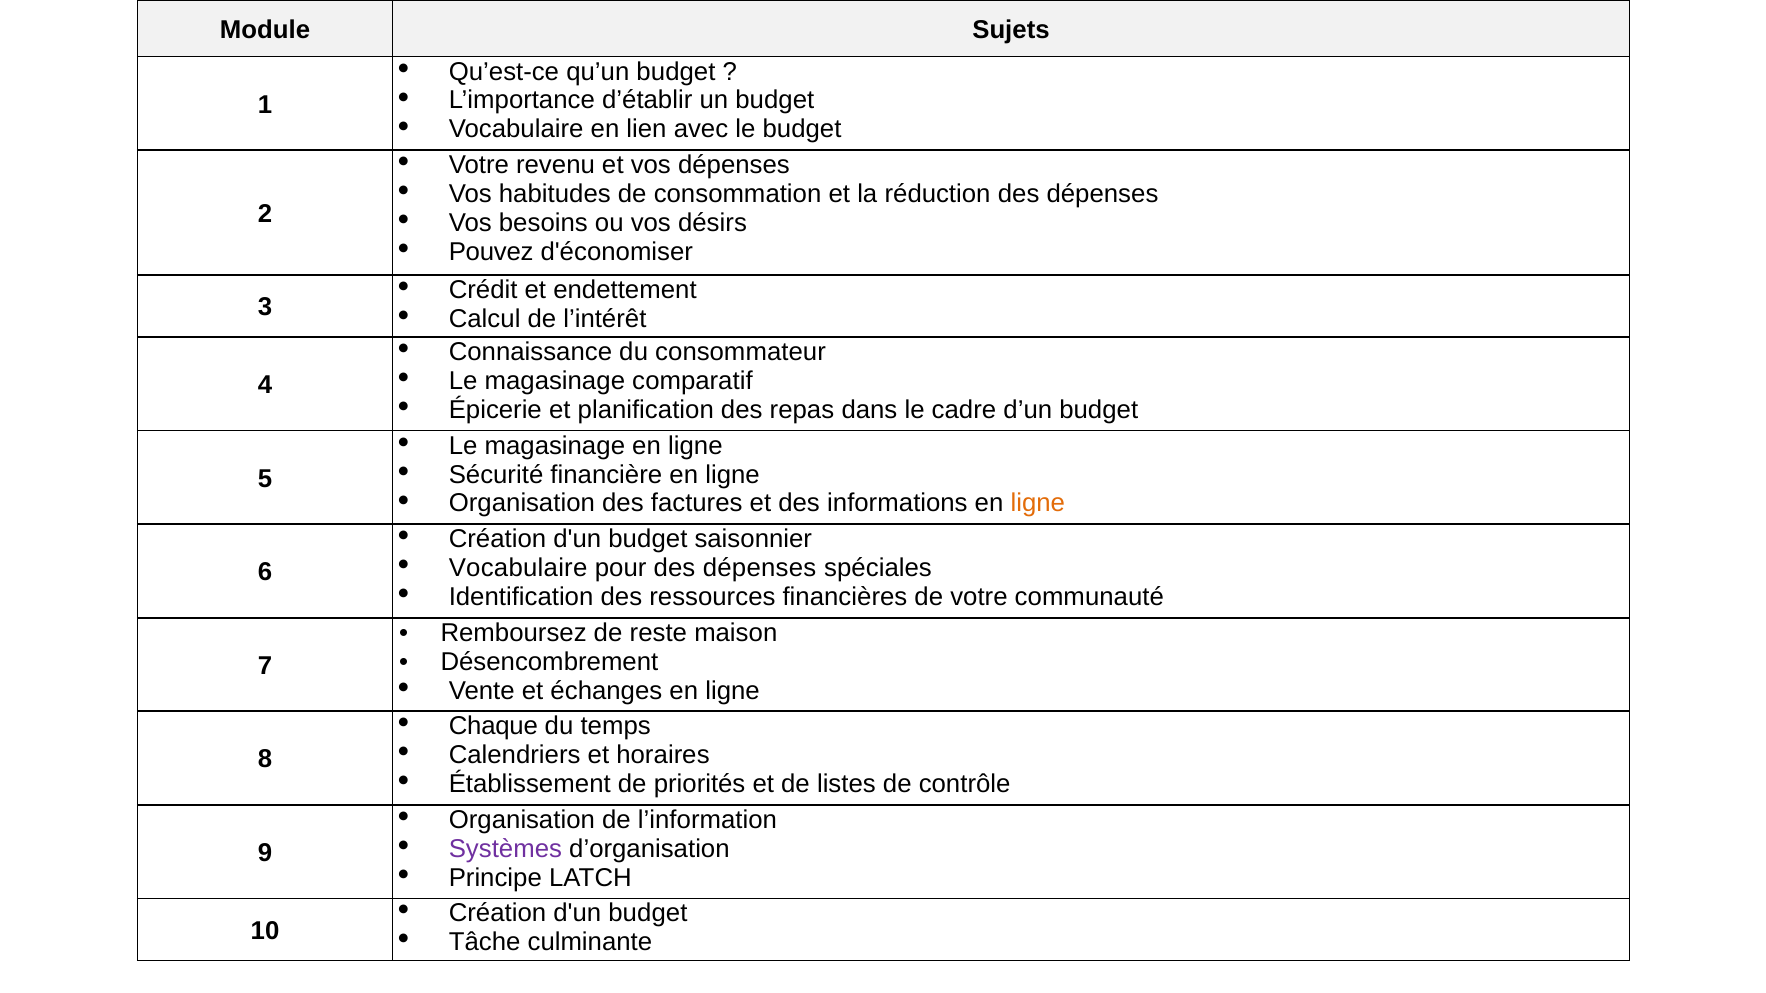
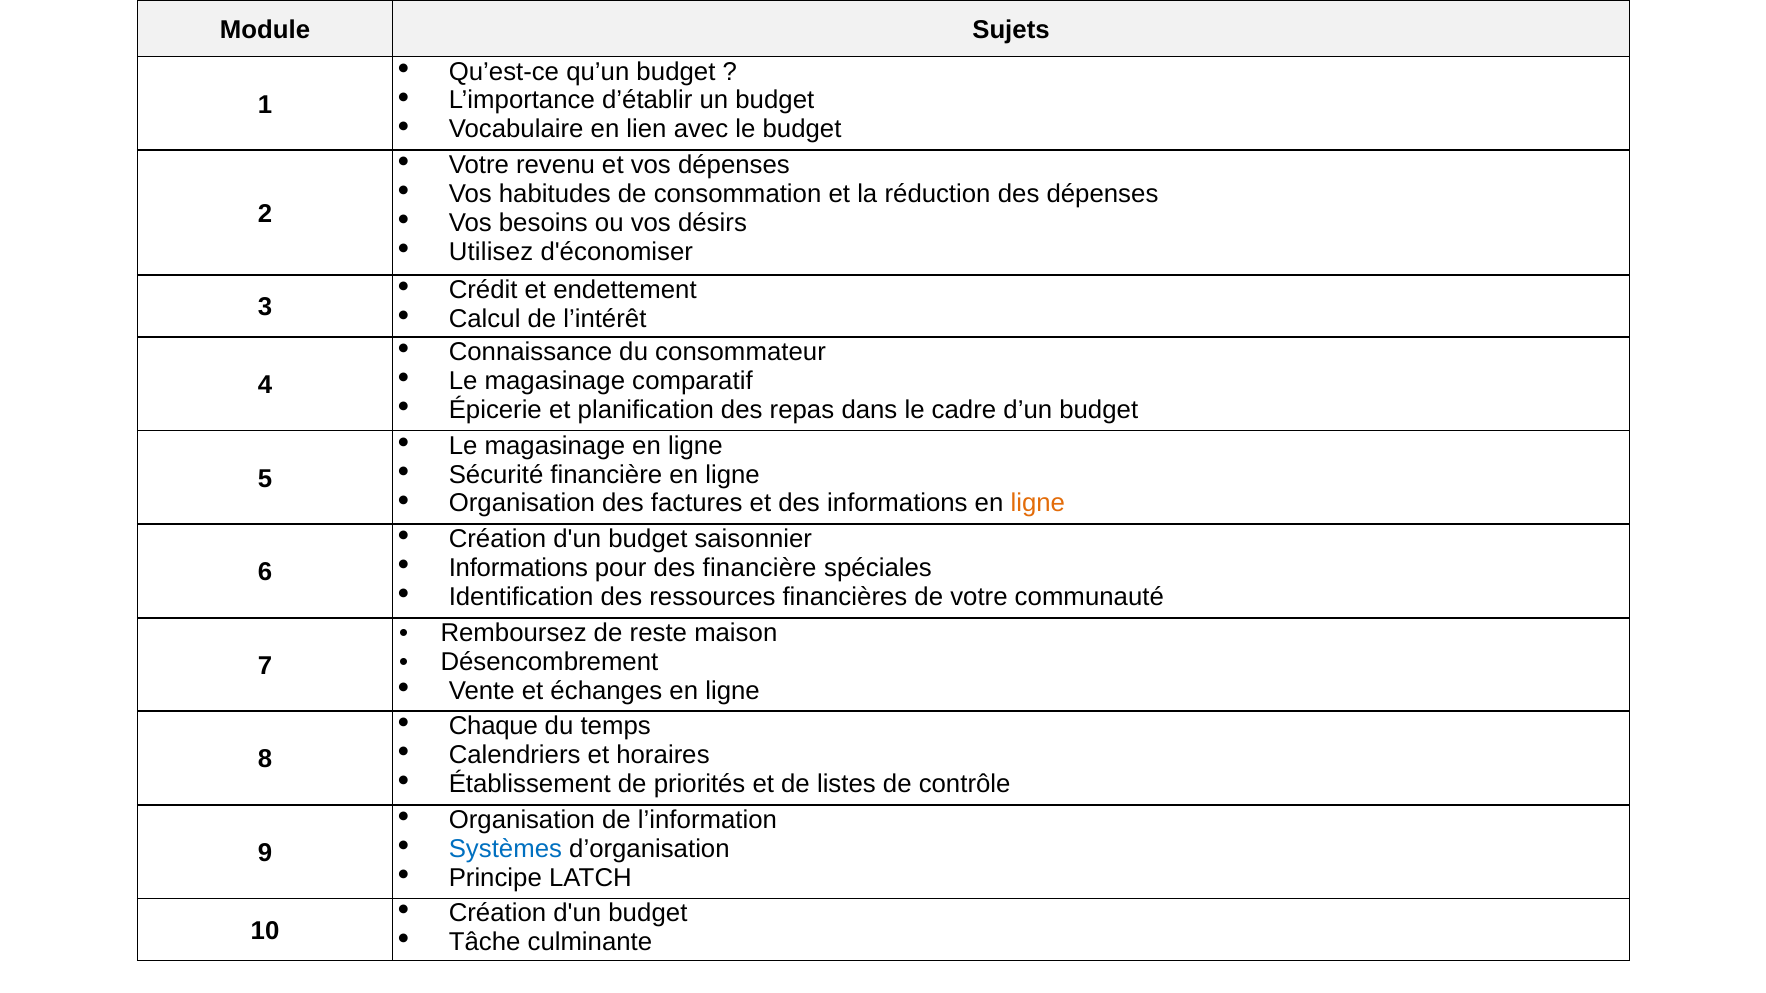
Pouvez: Pouvez -> Utilisez
Vocabulaire at (518, 568): Vocabulaire -> Informations
pour des dépenses: dépenses -> financière
Systèmes colour: purple -> blue
